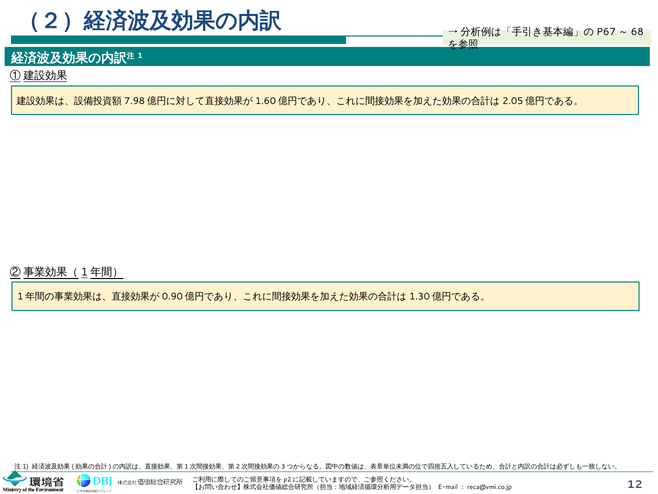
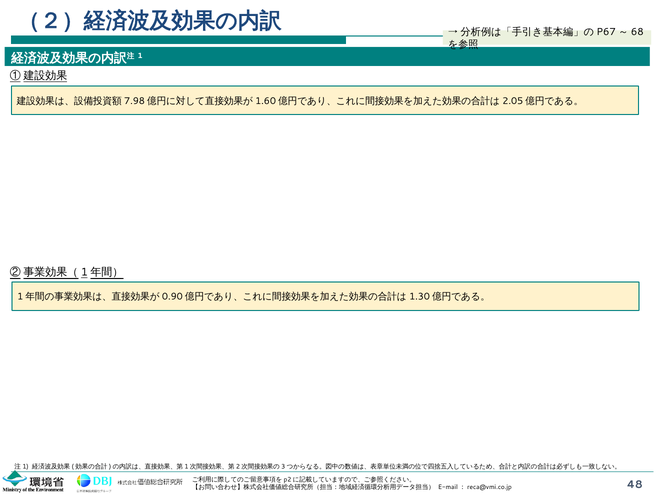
12: 12 -> 48
